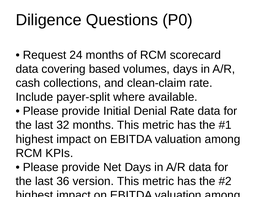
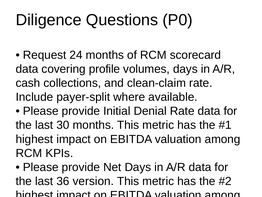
based: based -> profile
32: 32 -> 30
